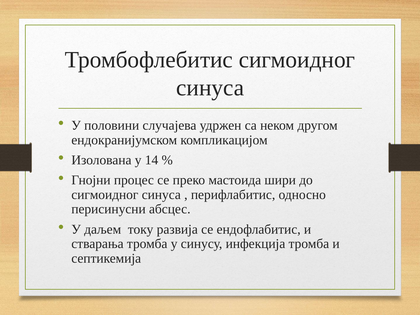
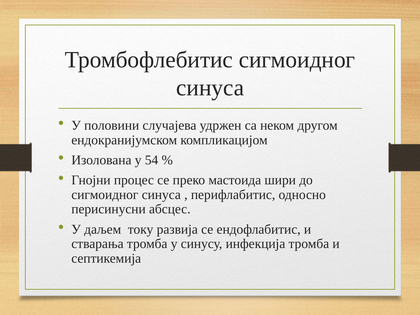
14: 14 -> 54
